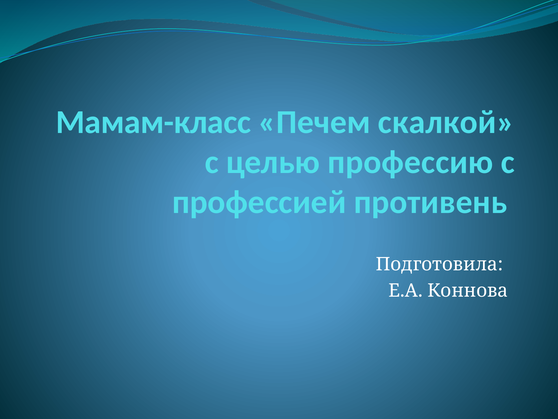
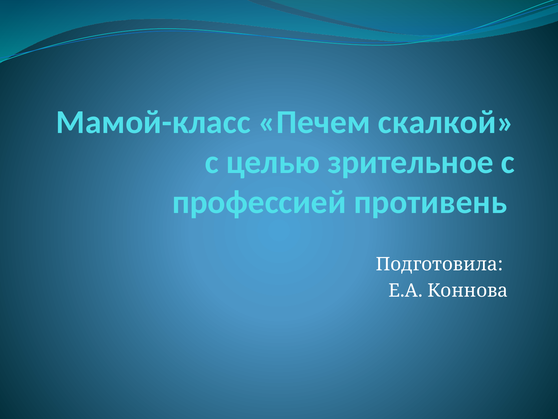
Мамам-класс: Мамам-класс -> Мамой-класс
профессию: профессию -> зрительное
